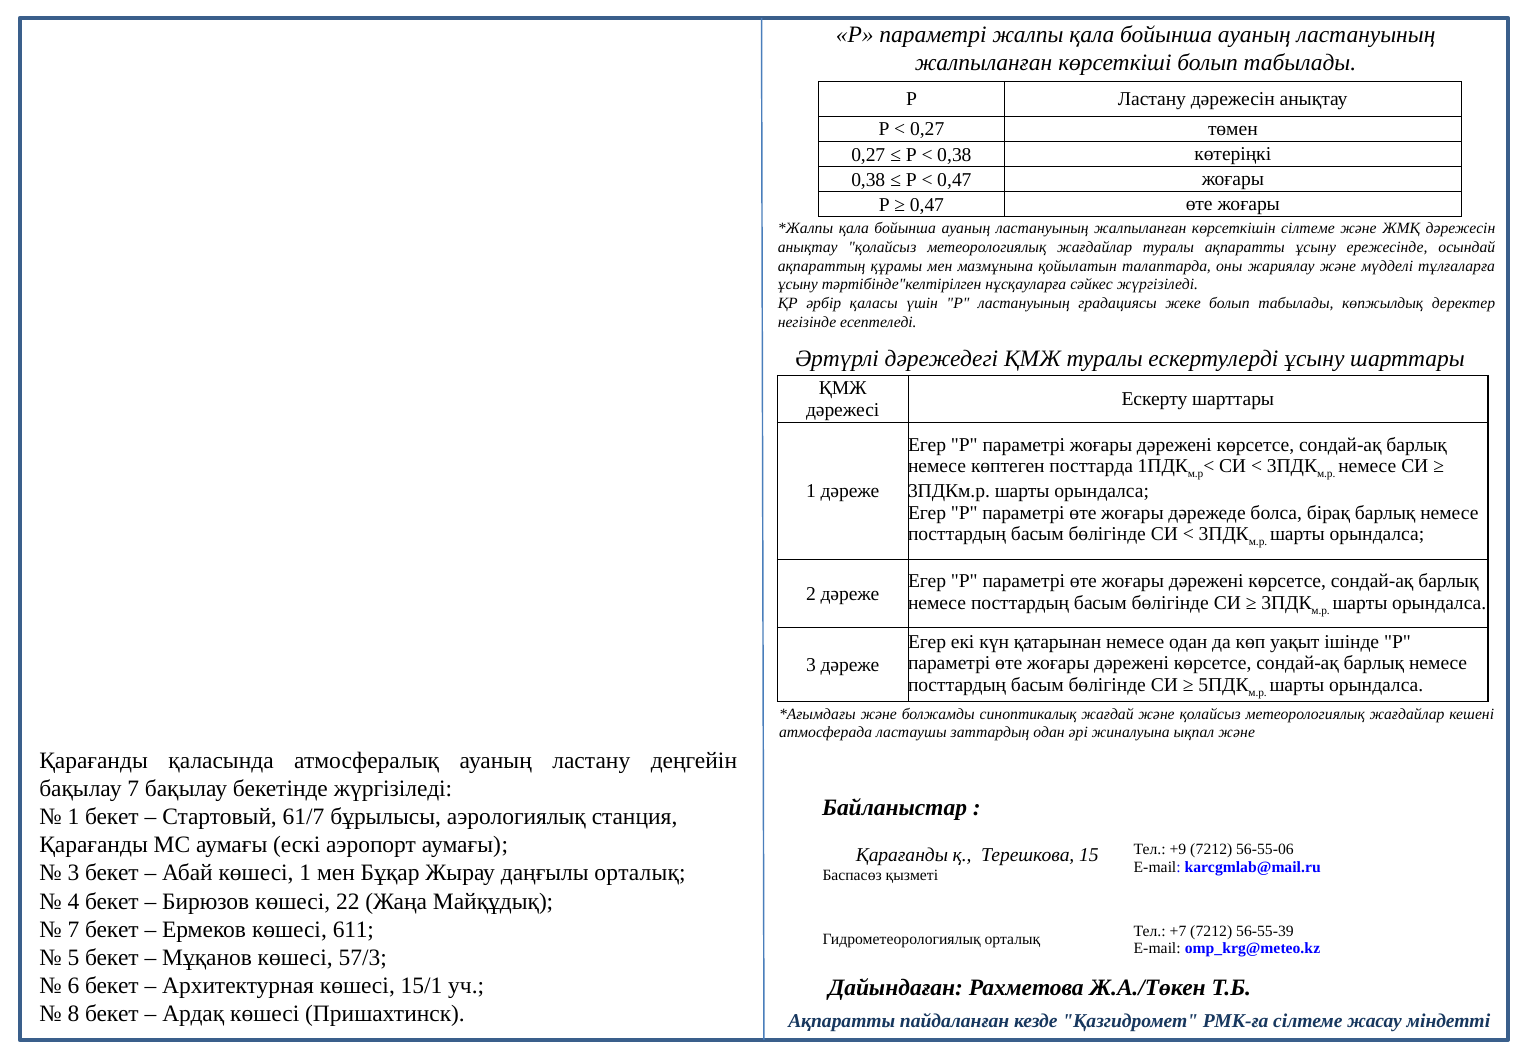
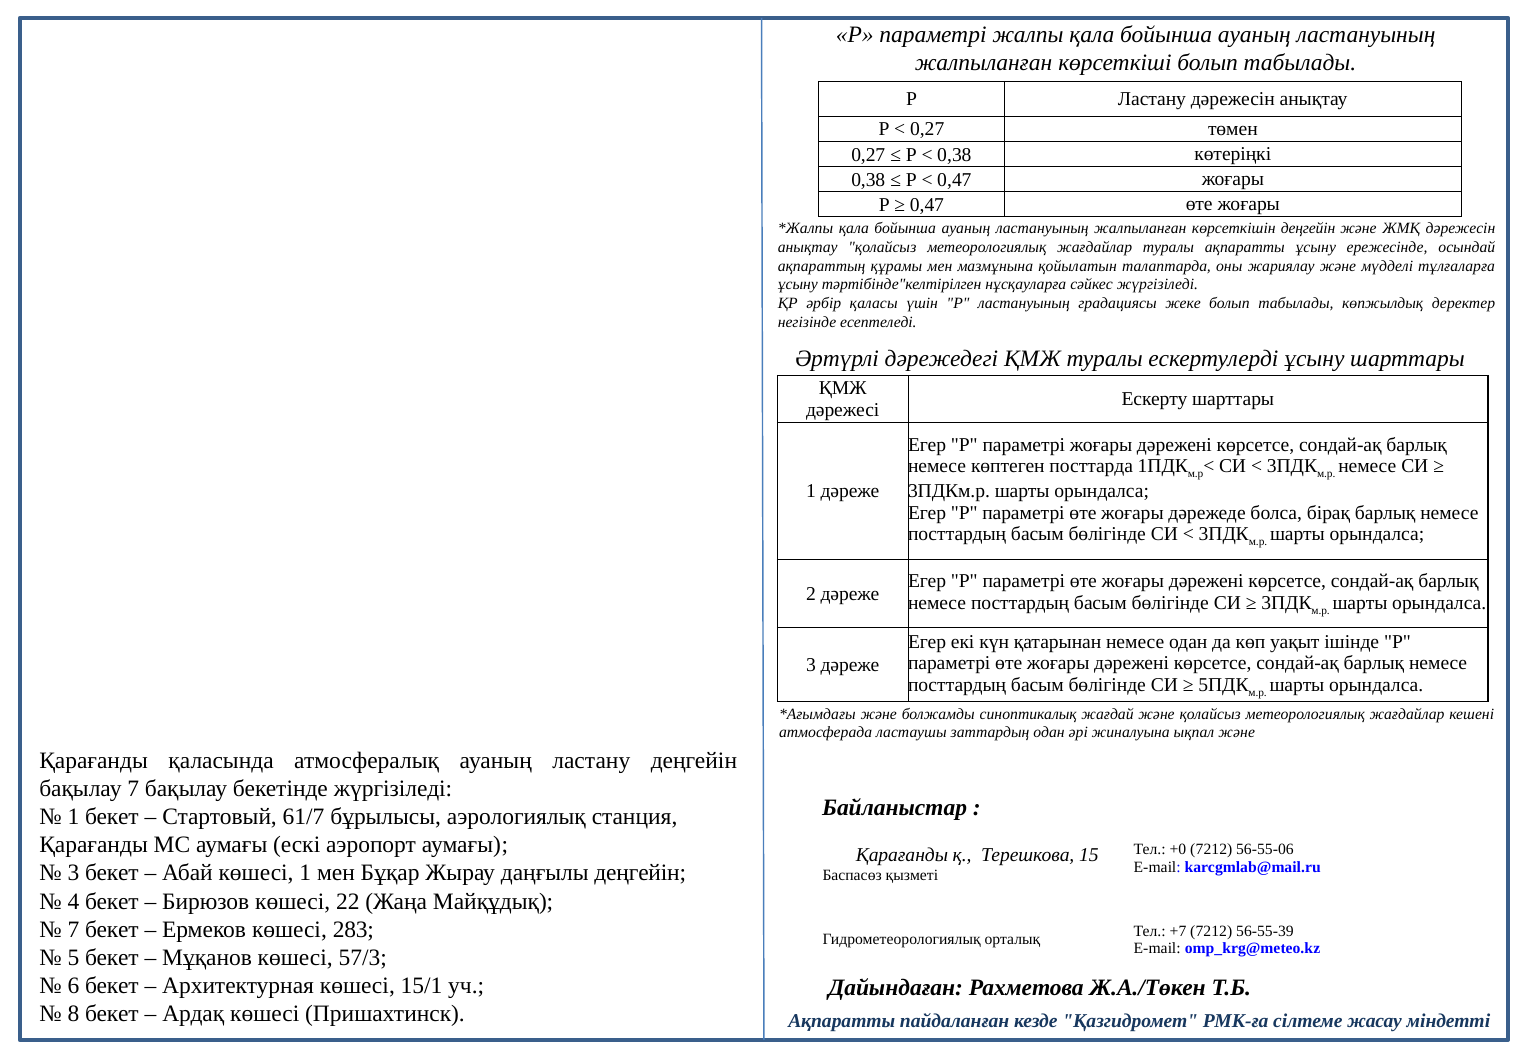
көрсеткішін сілтеме: сілтеме -> деңгейін
+9: +9 -> +0
даңғылы орталық: орталық -> деңгейін
611: 611 -> 283
